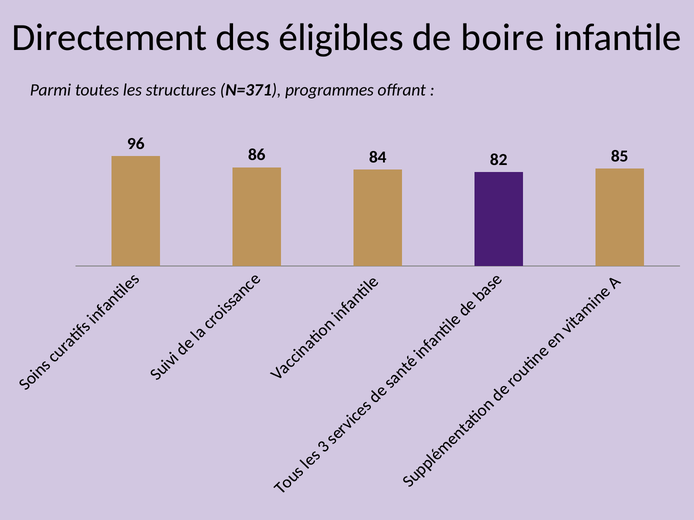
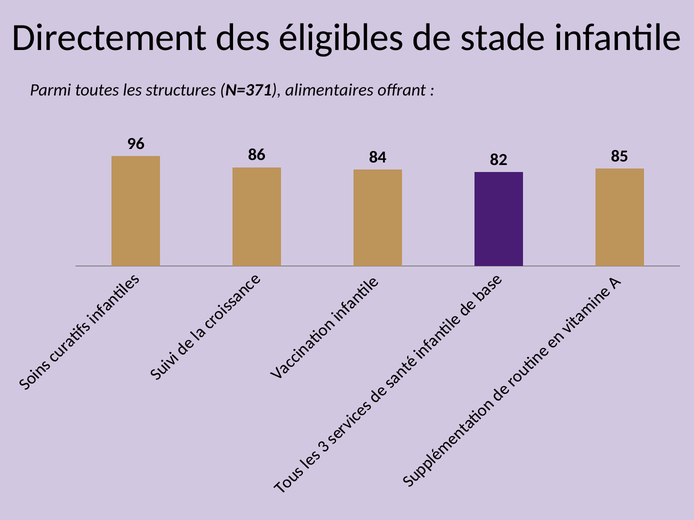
boire: boire -> stade
programmes: programmes -> alimentaires
